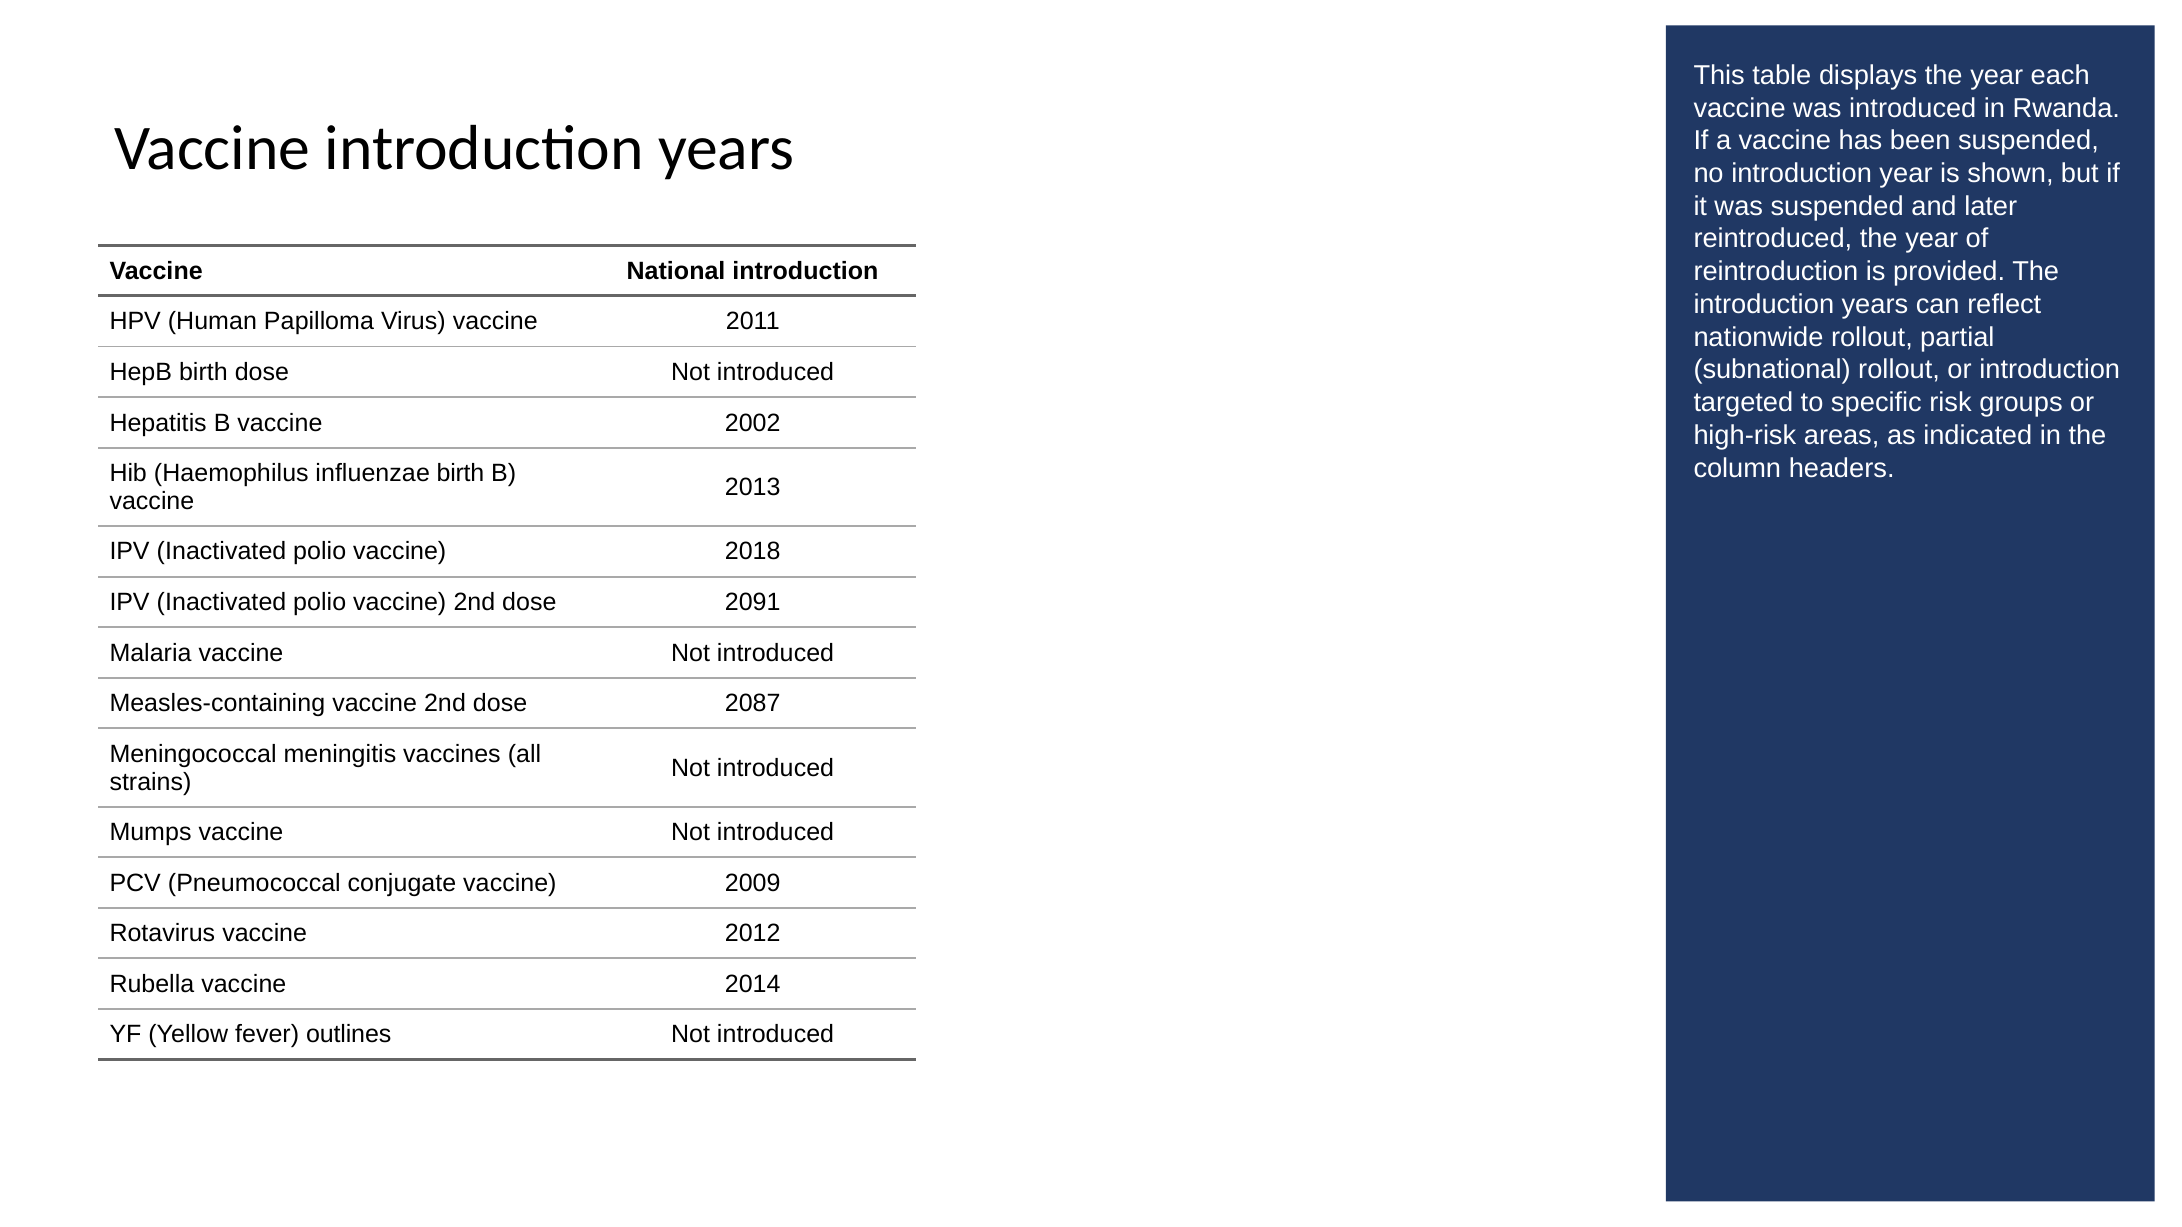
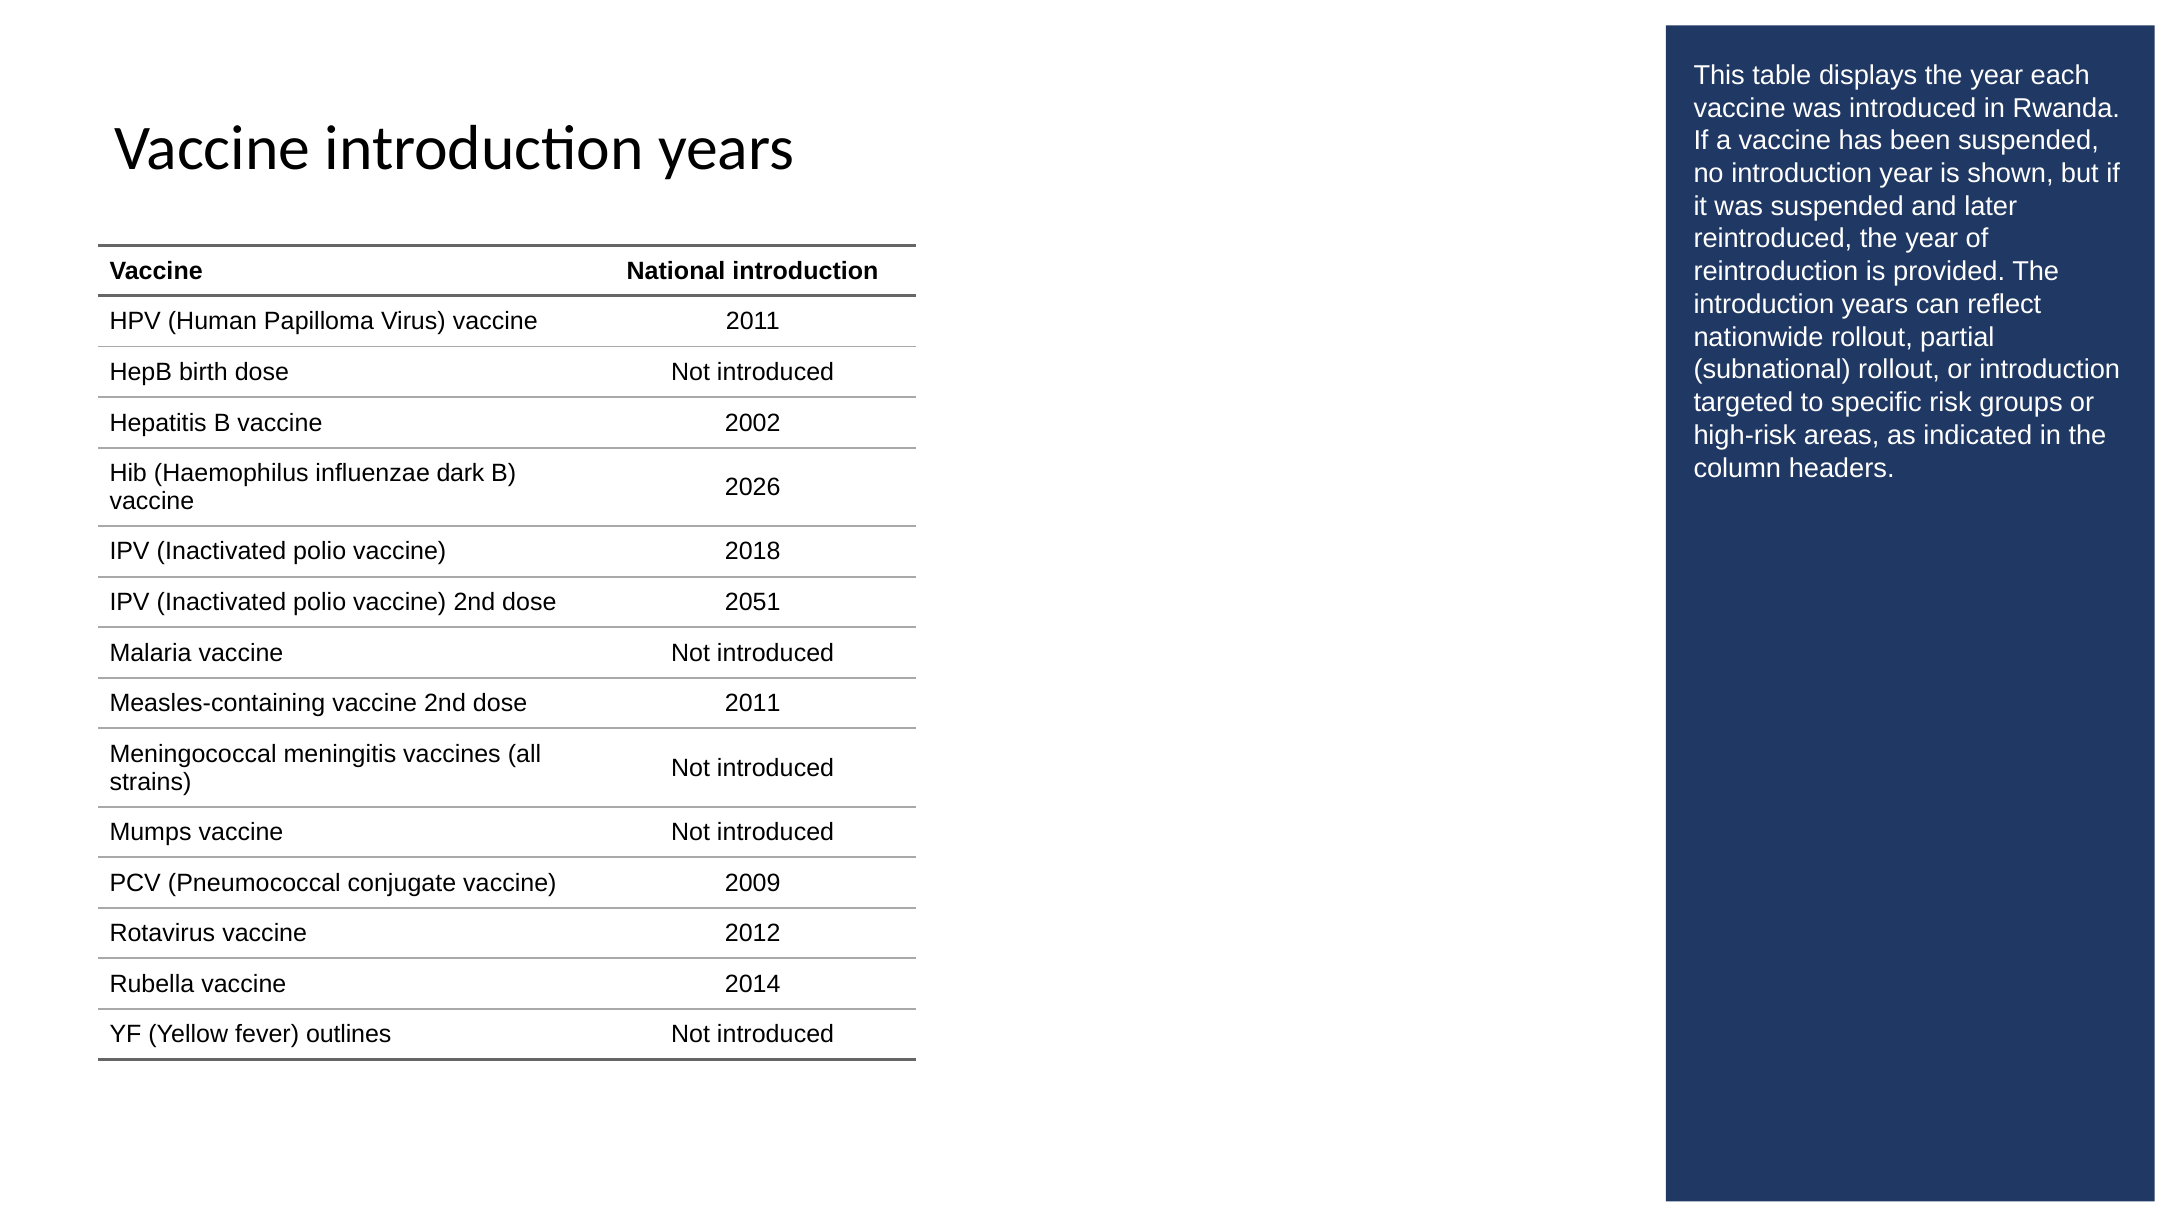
influenzae birth: birth -> dark
2013: 2013 -> 2026
2091: 2091 -> 2051
dose 2087: 2087 -> 2011
